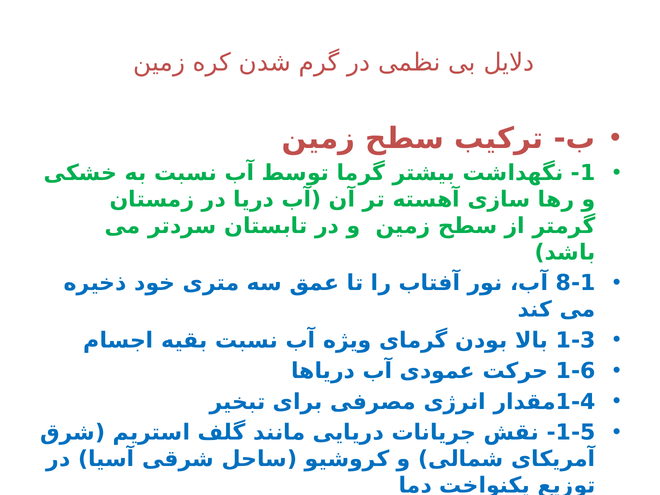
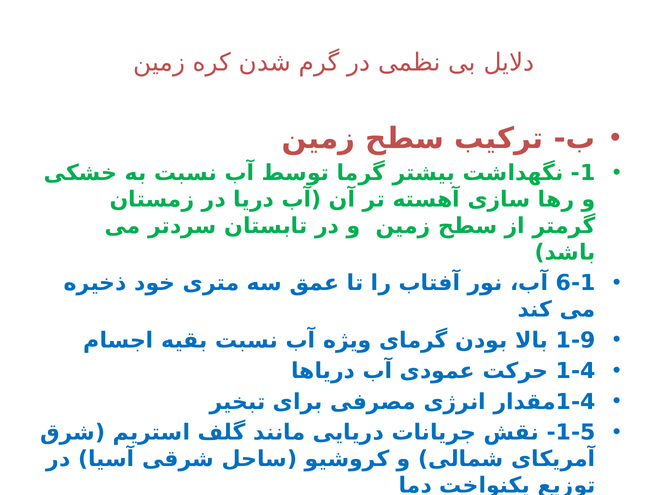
8-1: 8-1 -> 6-1
1-3: 1-3 -> 1-9
1-6 at (576, 371): 1-6 -> 1-4
